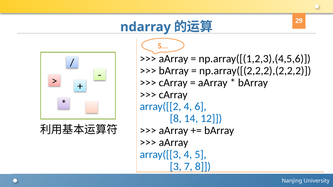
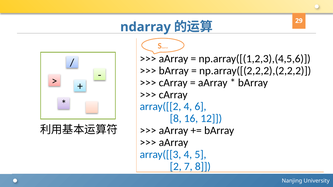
14: 14 -> 16
3: 3 -> 2
